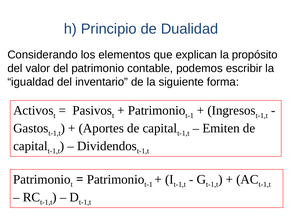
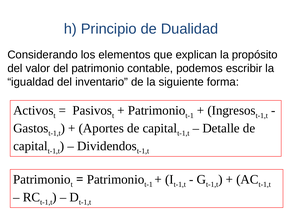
Emiten: Emiten -> Detalle
